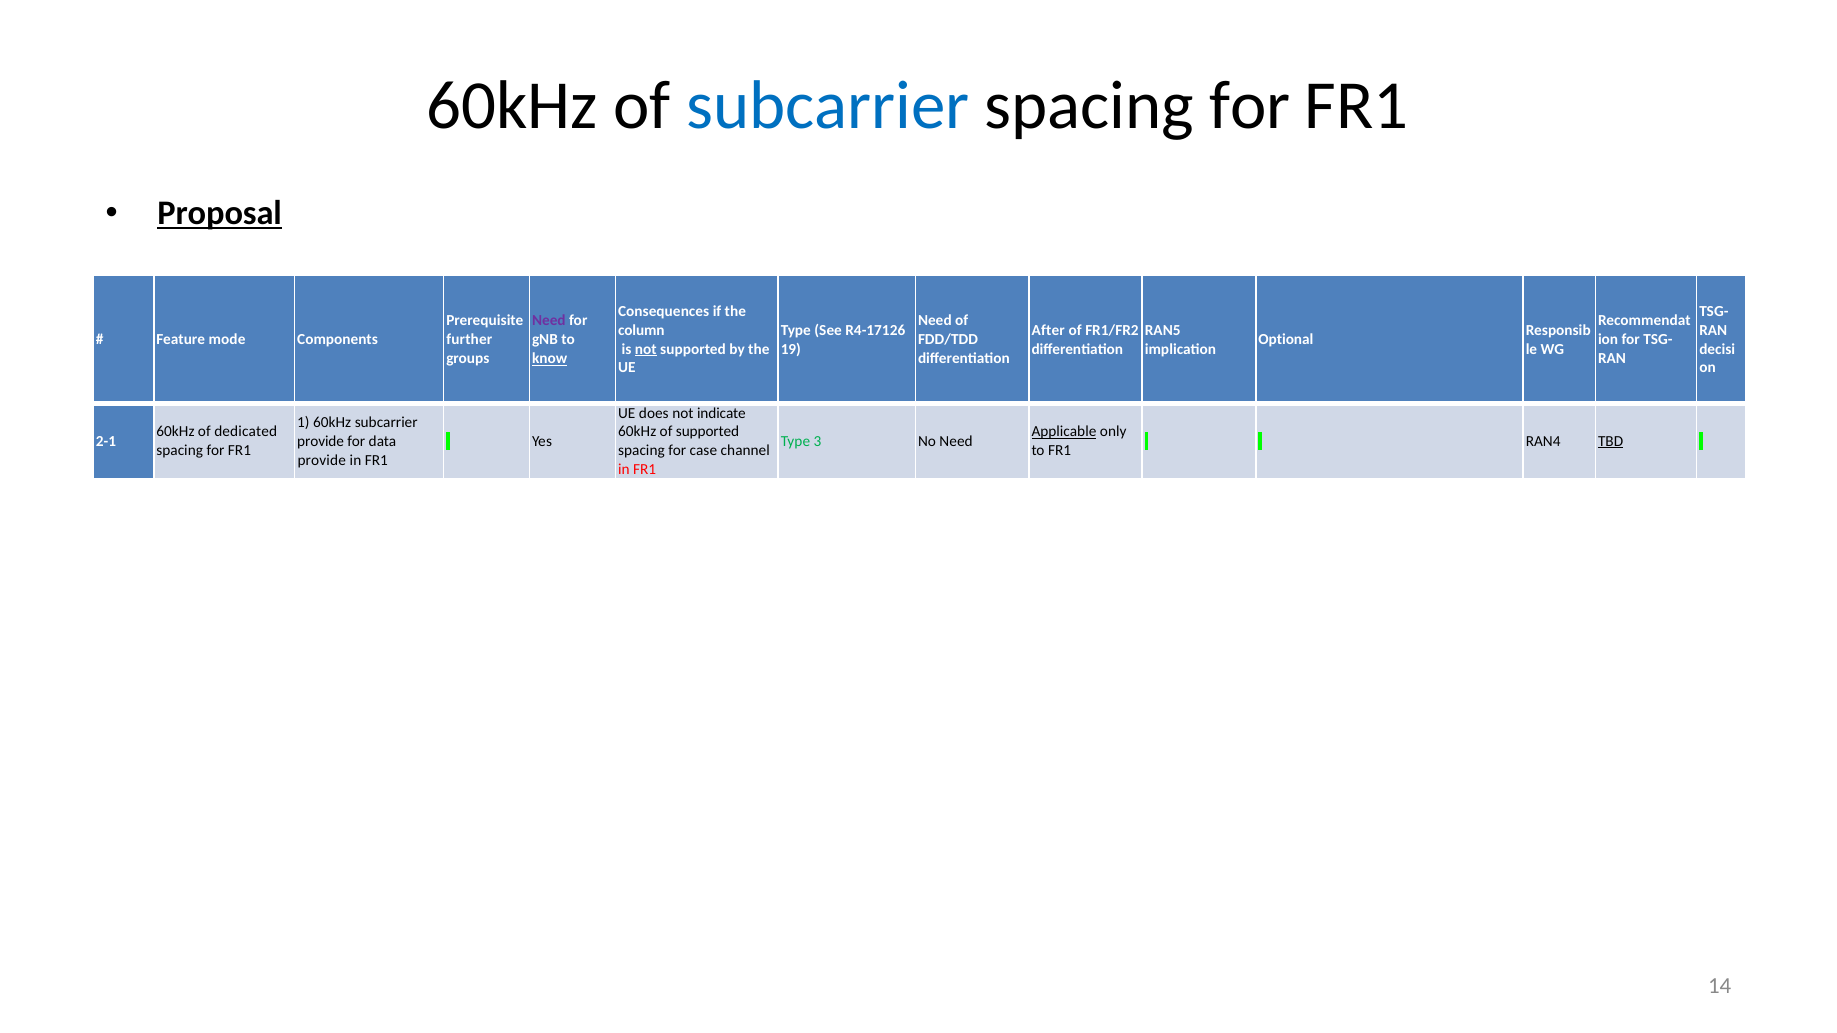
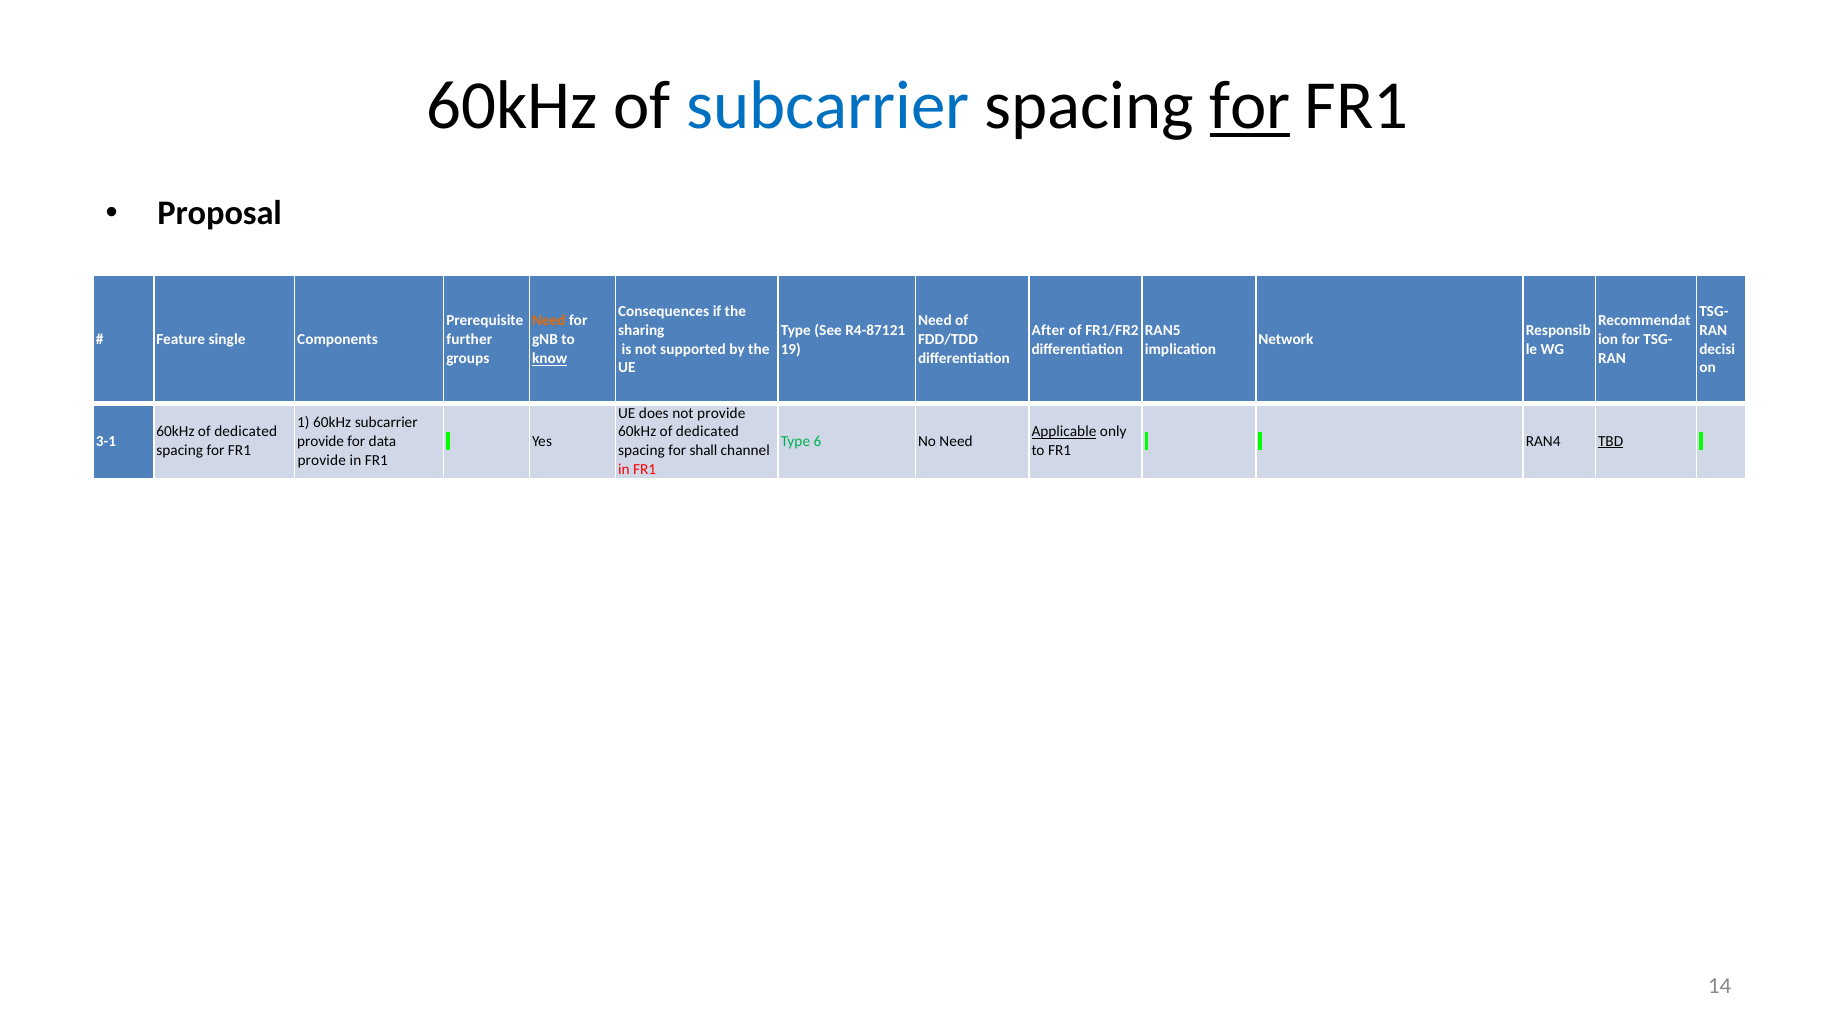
for at (1250, 106) underline: none -> present
Proposal underline: present -> none
Need at (549, 321) colour: purple -> orange
column: column -> sharing
R4-17126: R4-17126 -> R4-87121
mode: mode -> single
Optional: Optional -> Network
not at (646, 349) underline: present -> none
not indicate: indicate -> provide
supported at (708, 432): supported -> dedicated
2-1: 2-1 -> 3-1
3: 3 -> 6
case: case -> shall
